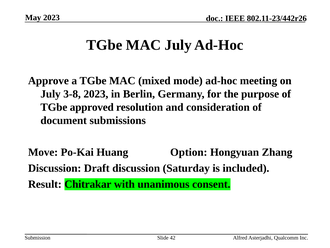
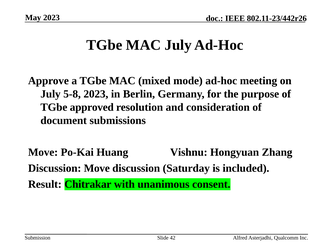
3-8: 3-8 -> 5-8
Option: Option -> Vishnu
Discussion Draft: Draft -> Move
